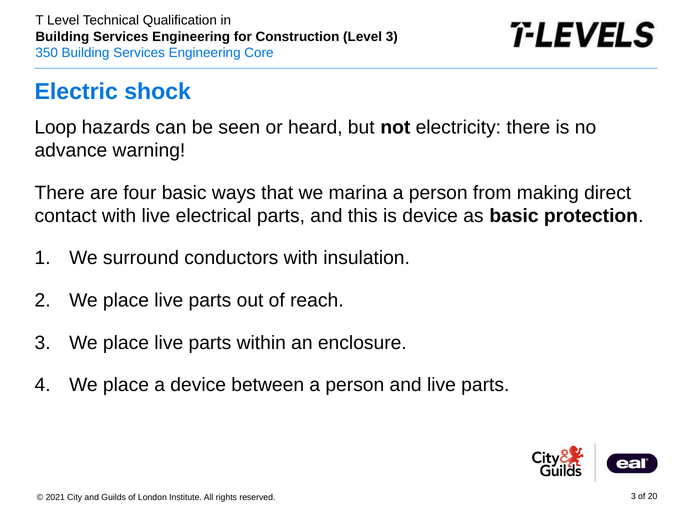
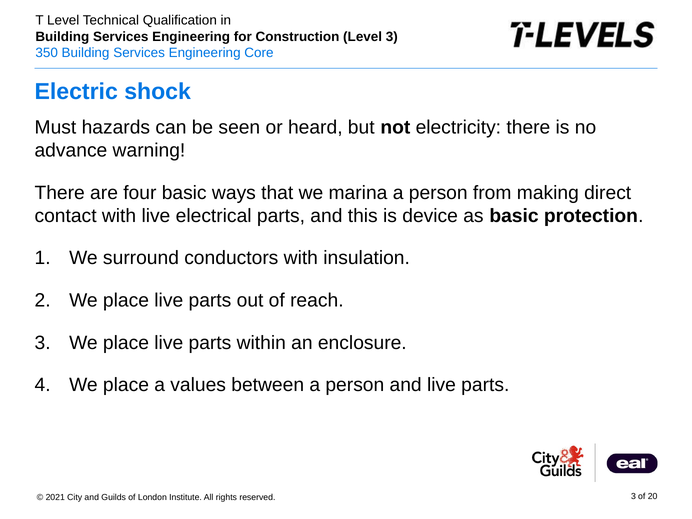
Loop: Loop -> Must
a device: device -> values
